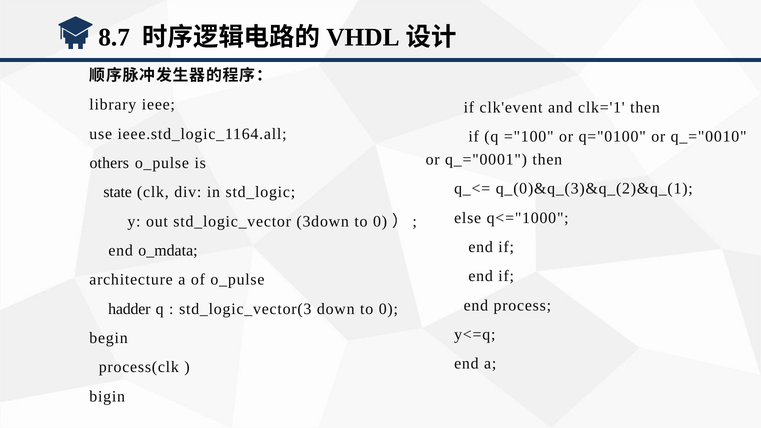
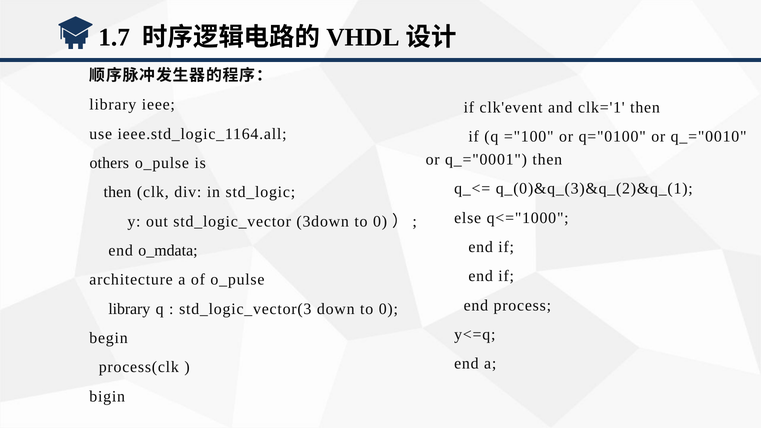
8.7: 8.7 -> 1.7
state at (118, 192): state -> then
hadder at (129, 309): hadder -> library
